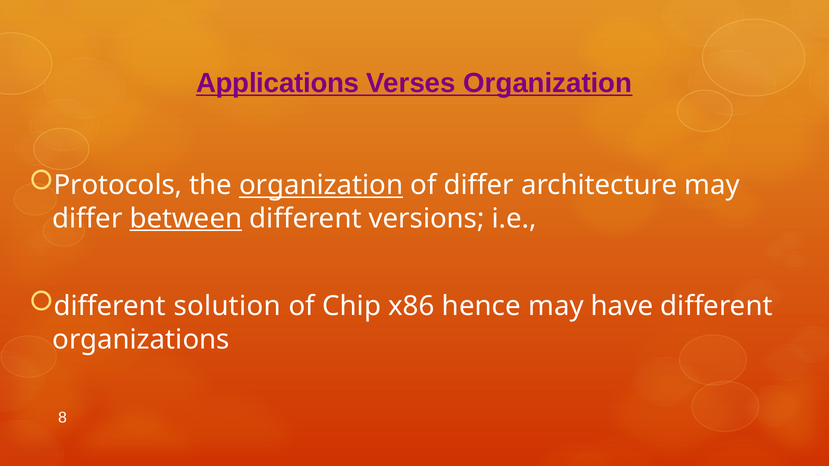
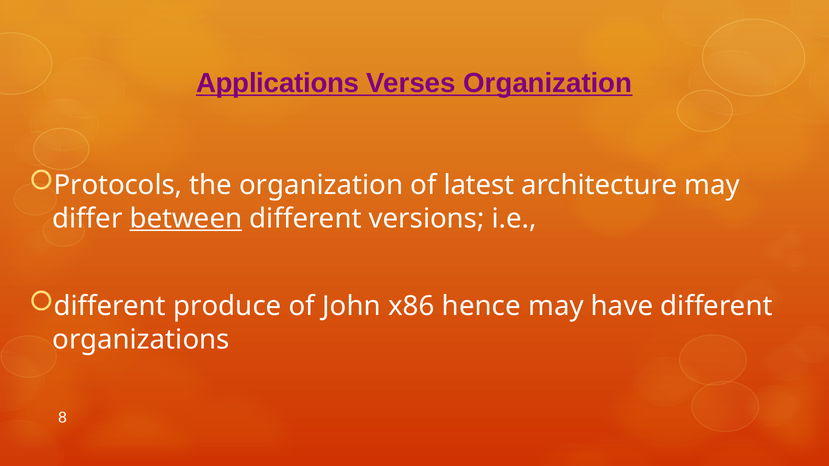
organization at (321, 185) underline: present -> none
of differ: differ -> latest
solution: solution -> produce
Chip: Chip -> John
